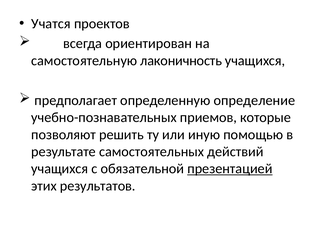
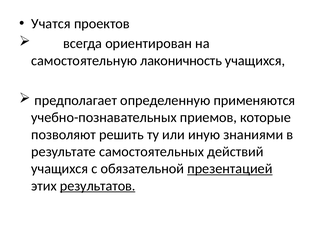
определение: определение -> применяются
помощью: помощью -> знаниями
результатов underline: none -> present
